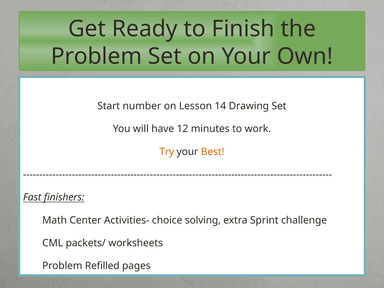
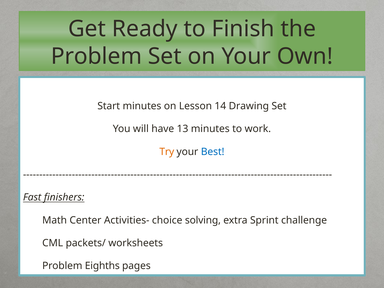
Start number: number -> minutes
have 12: 12 -> 13
Best colour: orange -> blue
Refilled: Refilled -> Eighths
